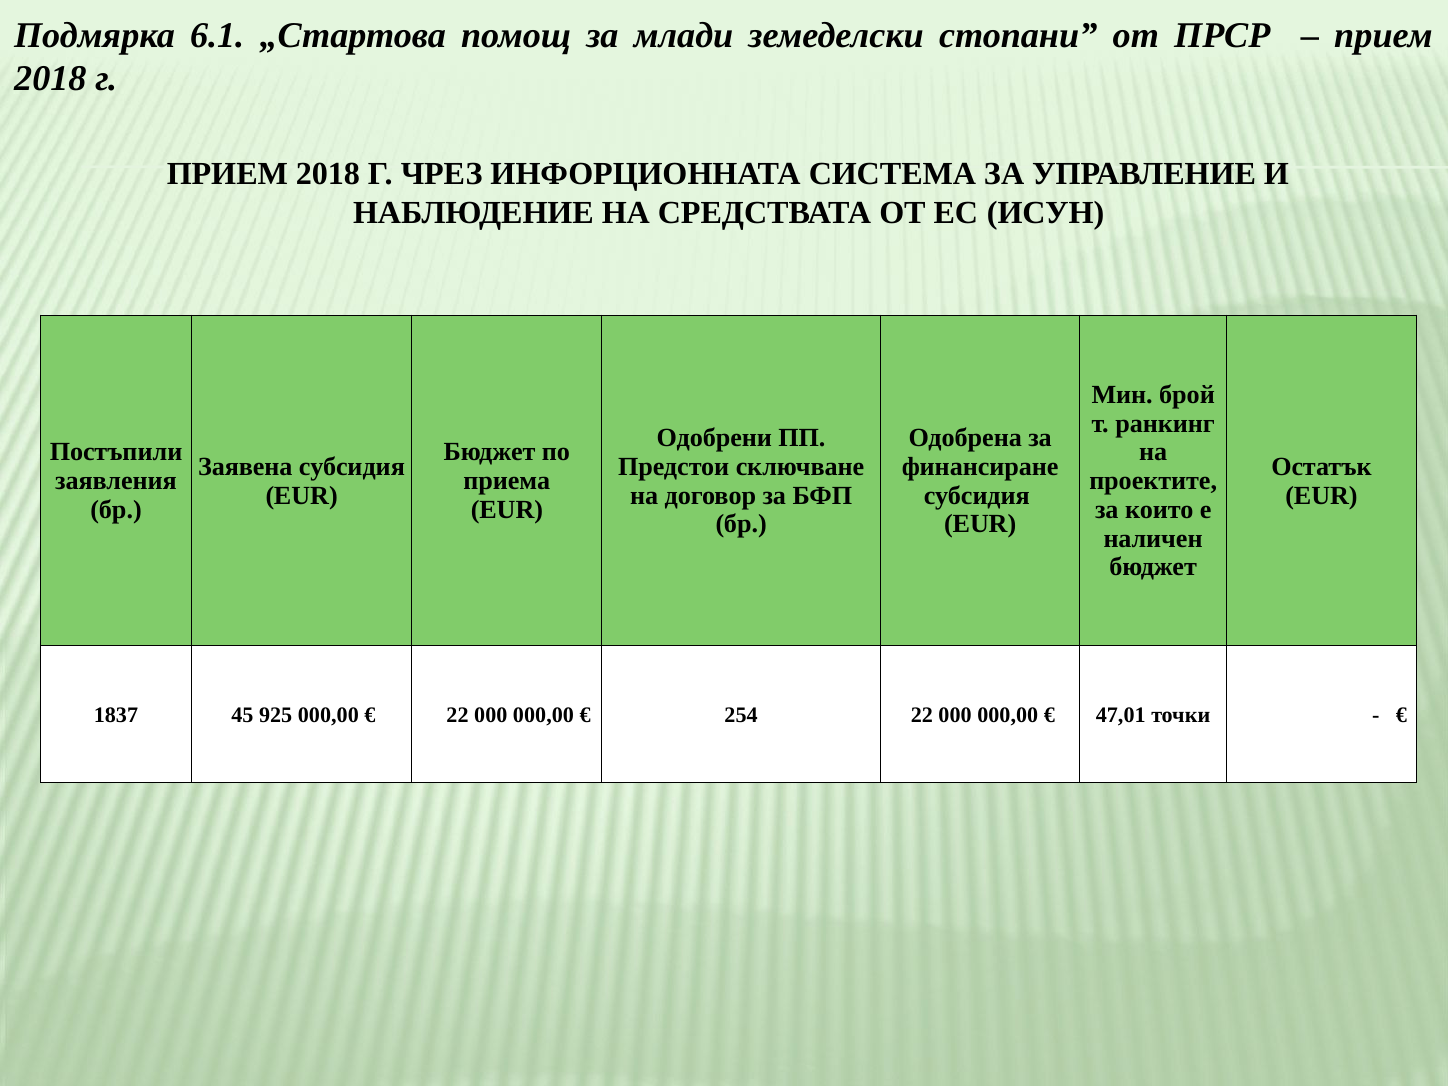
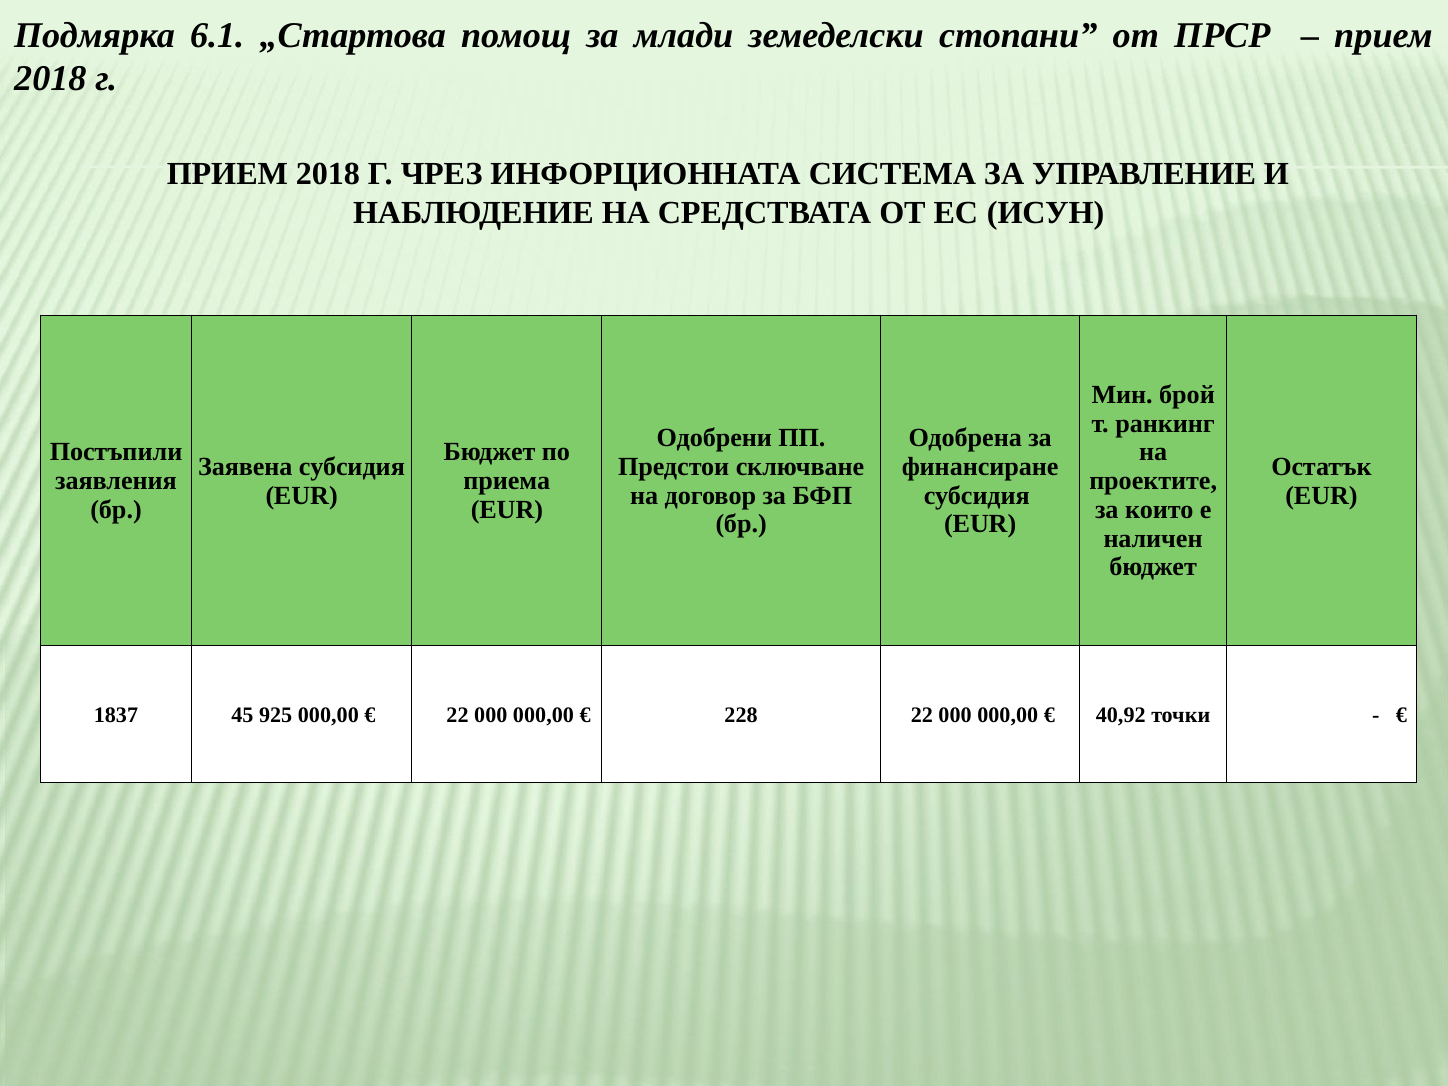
254: 254 -> 228
47,01: 47,01 -> 40,92
